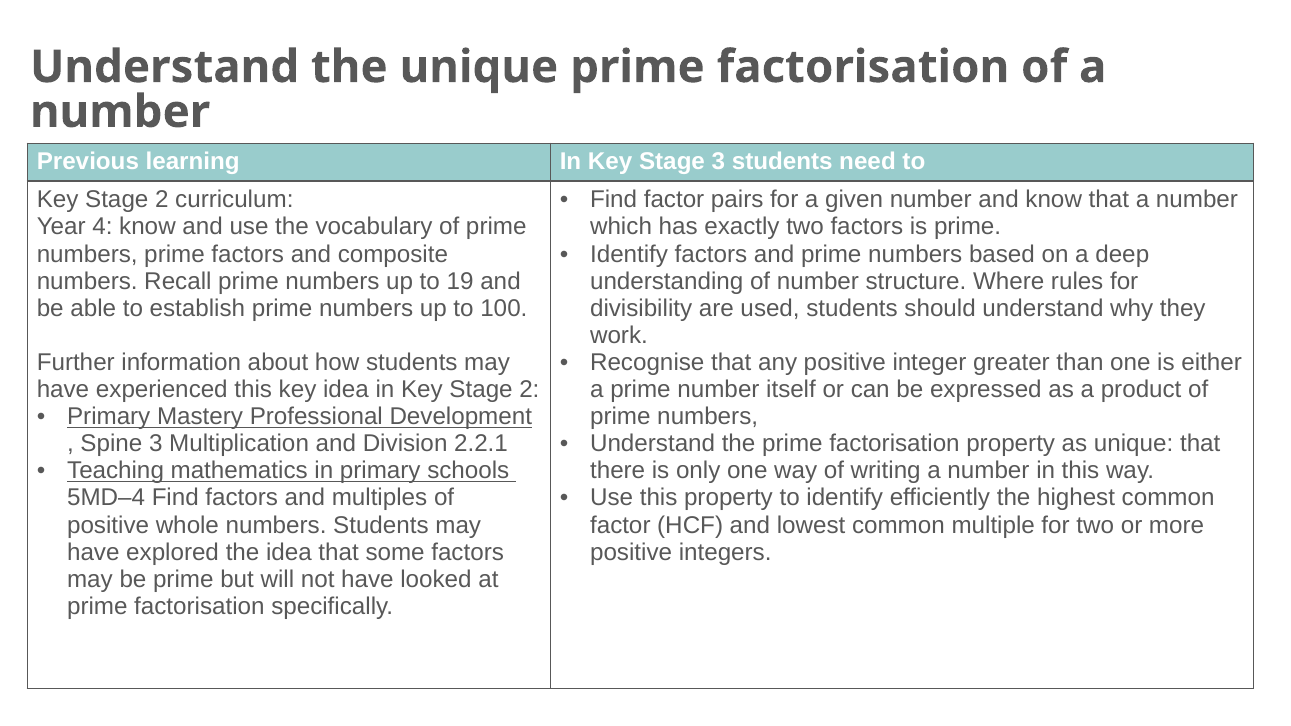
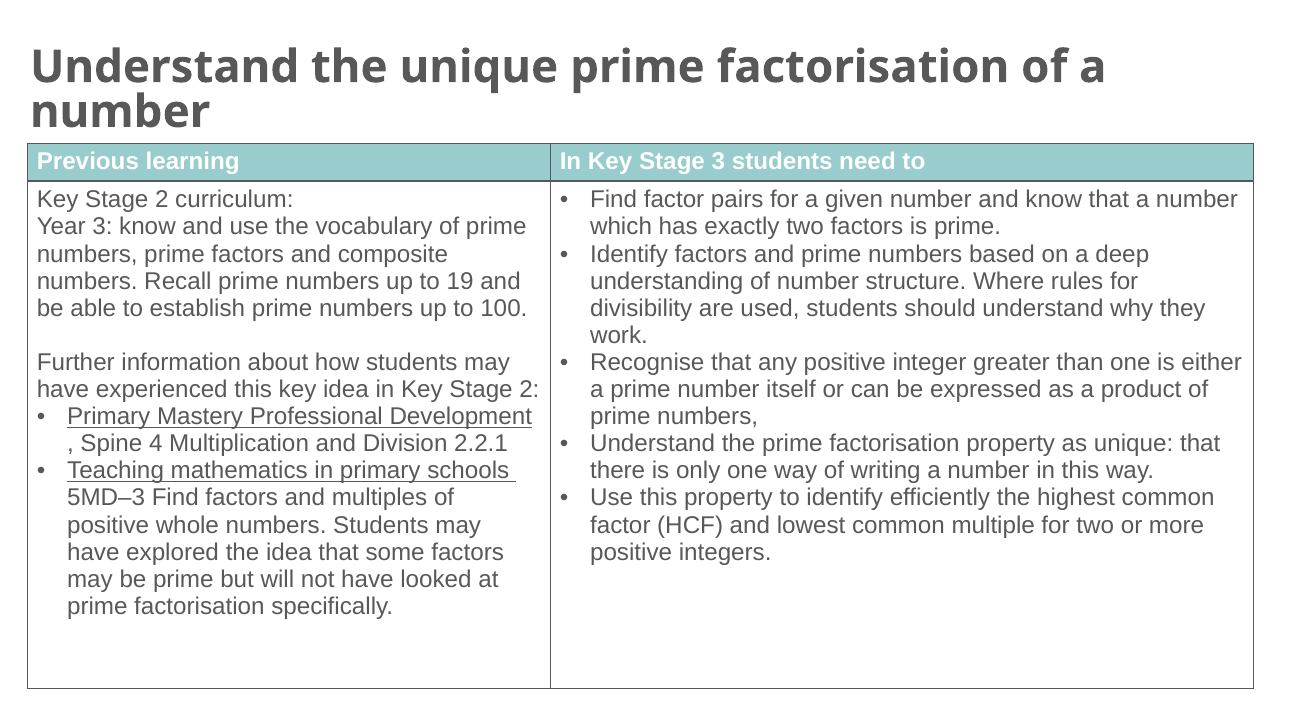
Year 4: 4 -> 3
Spine 3: 3 -> 4
5MD–4: 5MD–4 -> 5MD–3
